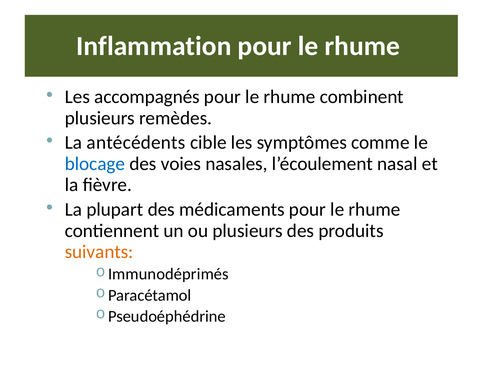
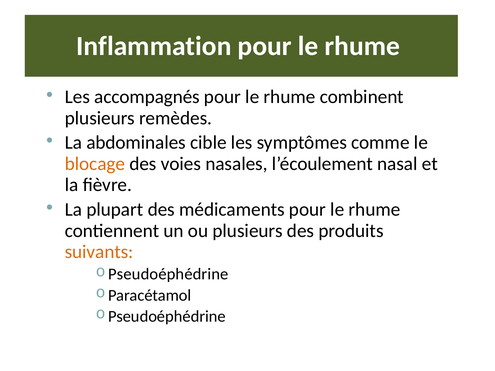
antécédents: antécédents -> abdominales
blocage colour: blue -> orange
Immunodéprimés at (168, 274): Immunodéprimés -> Pseudoéphédrine
